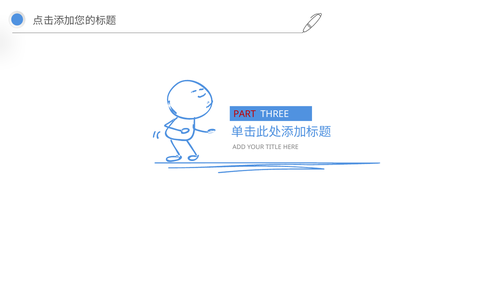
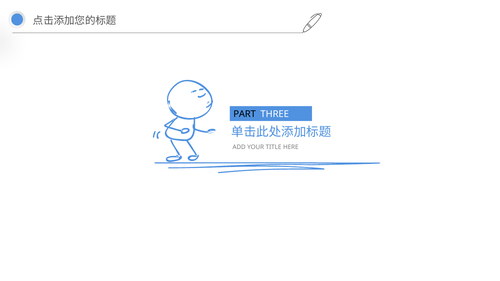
PART colour: red -> black
